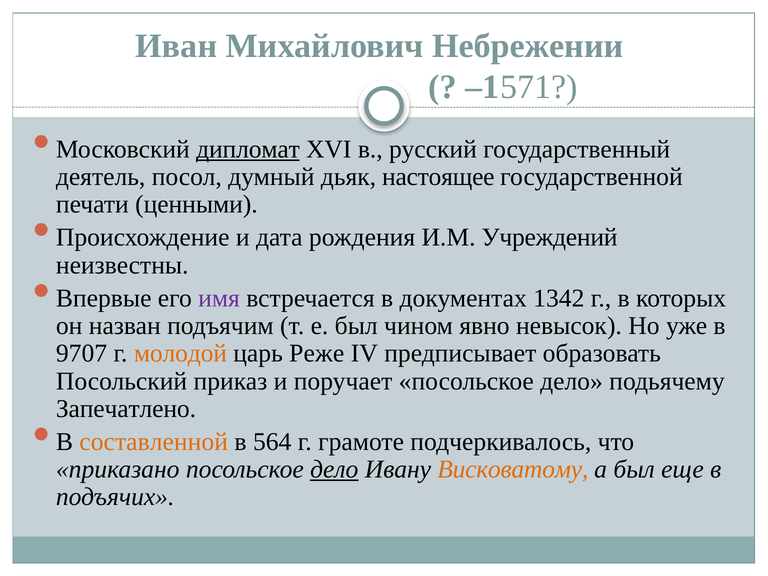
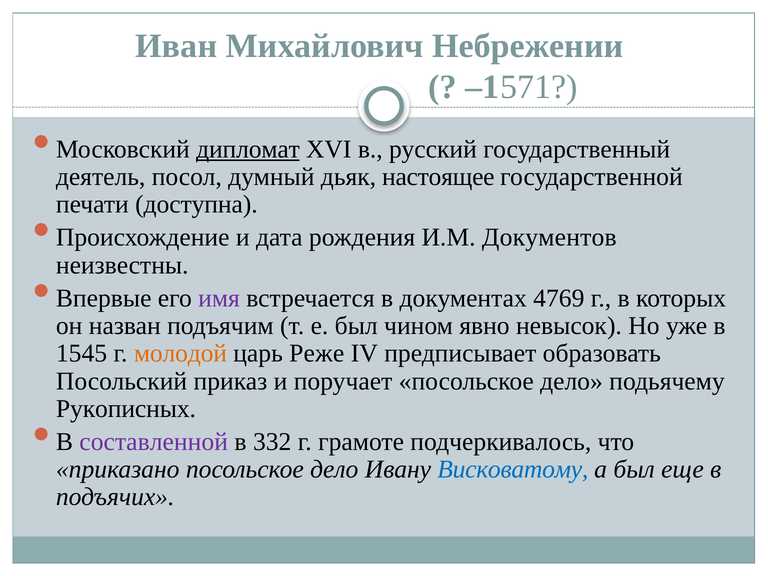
ценными: ценными -> доступна
Учреждений: Учреждений -> Документов
1342: 1342 -> 4769
9707: 9707 -> 1545
Запечатлено: Запечатлено -> Рукописных
составленной colour: orange -> purple
564: 564 -> 332
дело at (334, 469) underline: present -> none
Висковатому colour: orange -> blue
